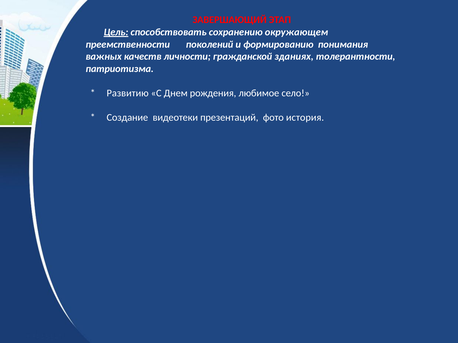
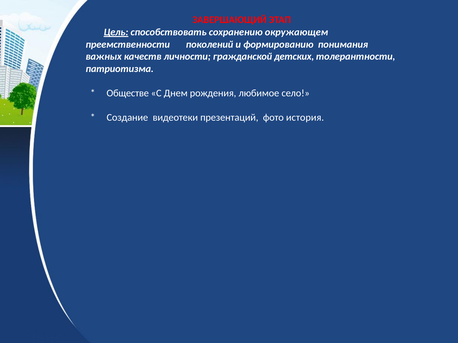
зданиях: зданиях -> детских
Развитию: Развитию -> Обществе
